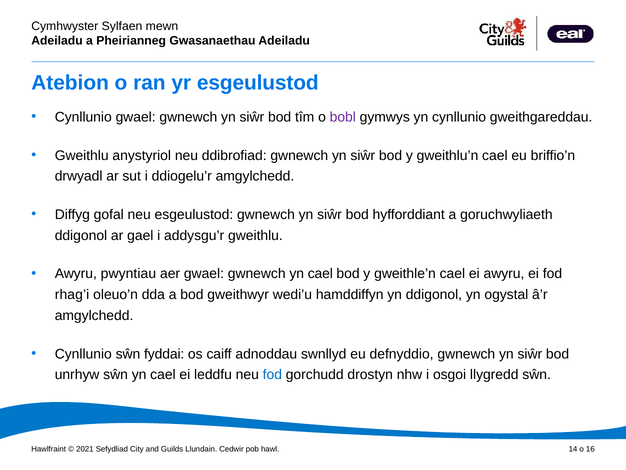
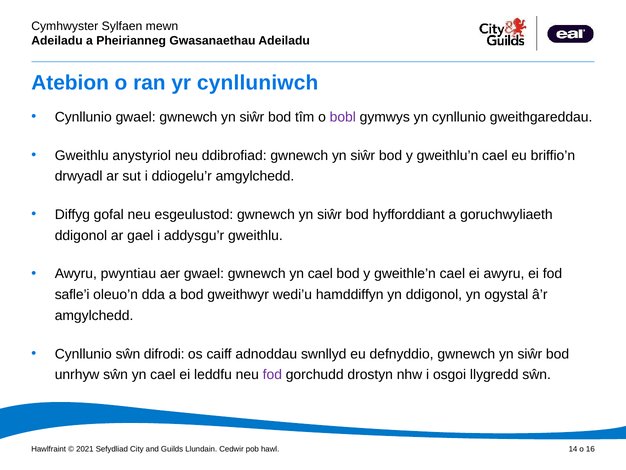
yr esgeulustod: esgeulustod -> cynlluniwch
rhag’i: rhag’i -> safle’i
fyddai: fyddai -> difrodi
fod at (272, 374) colour: blue -> purple
